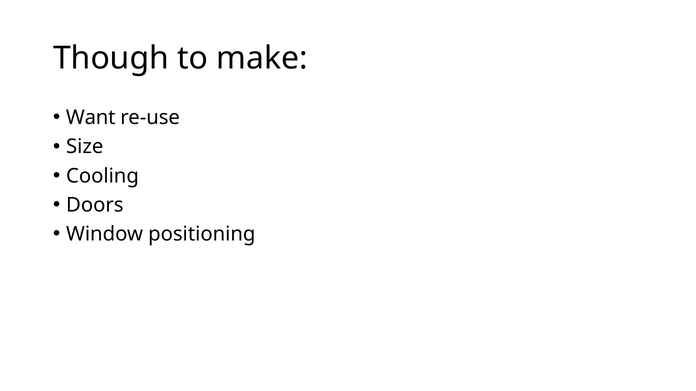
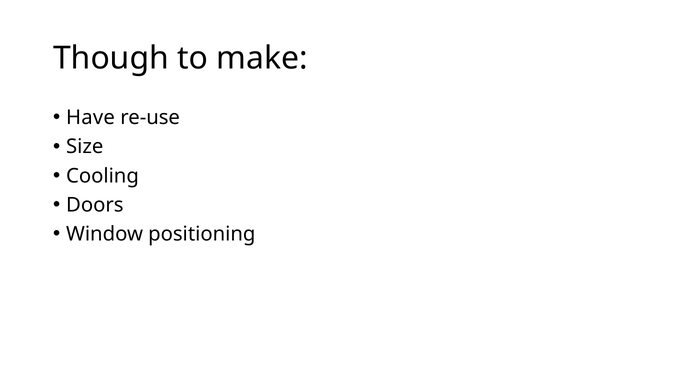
Want: Want -> Have
